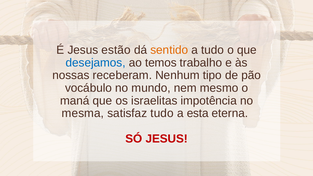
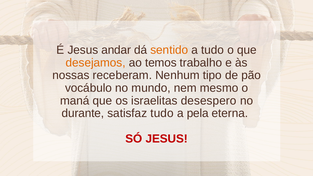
estão: estão -> andar
desejamos colour: blue -> orange
impotência: impotência -> desespero
mesma: mesma -> durante
esta: esta -> pela
